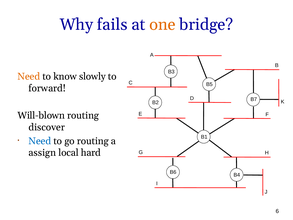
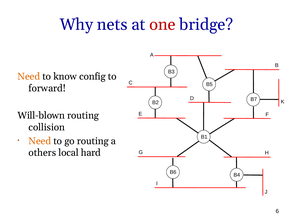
fails: fails -> nets
one colour: orange -> red
slowly: slowly -> config
discover: discover -> collision
Need at (40, 141) colour: blue -> orange
assign: assign -> others
